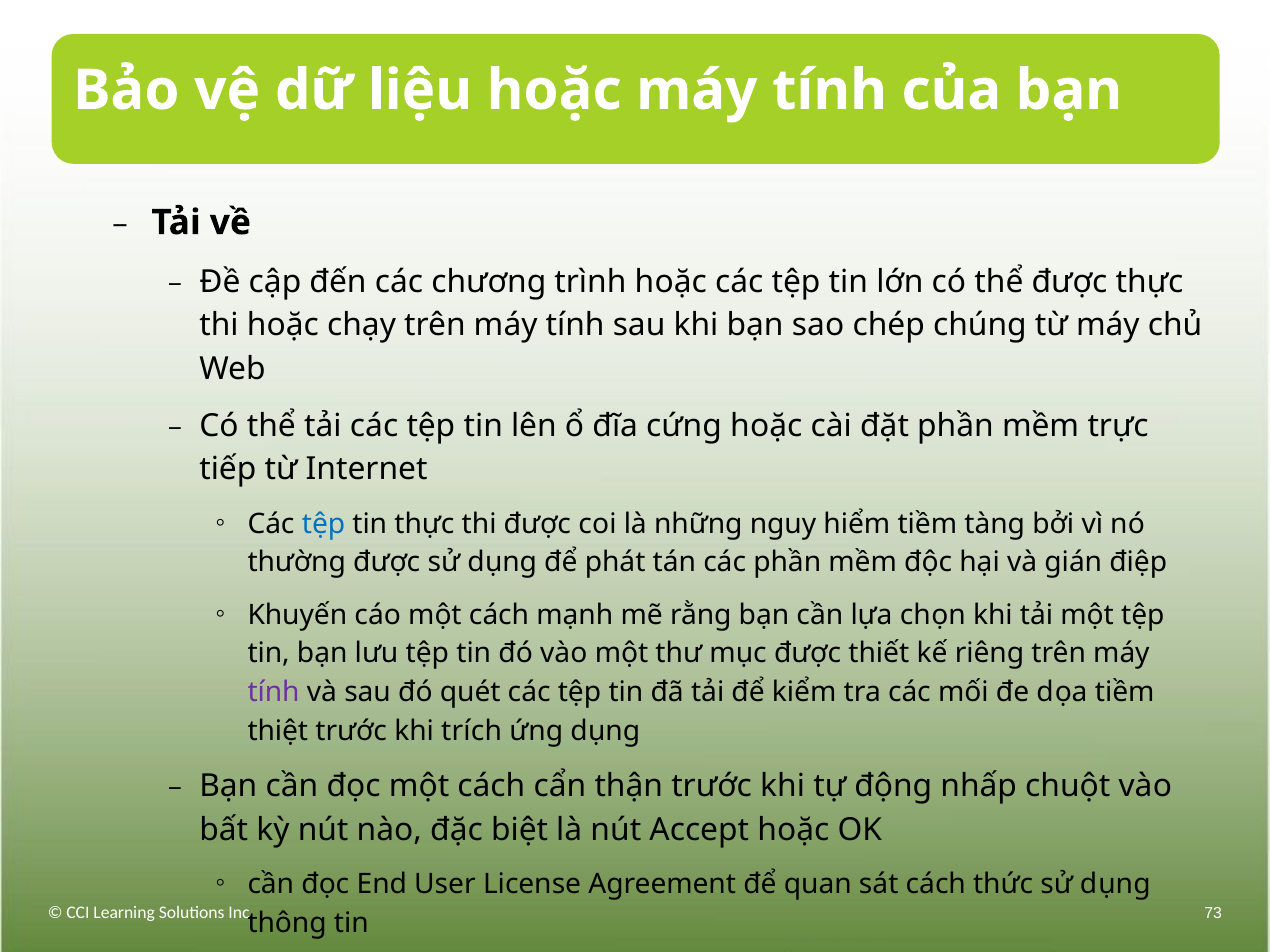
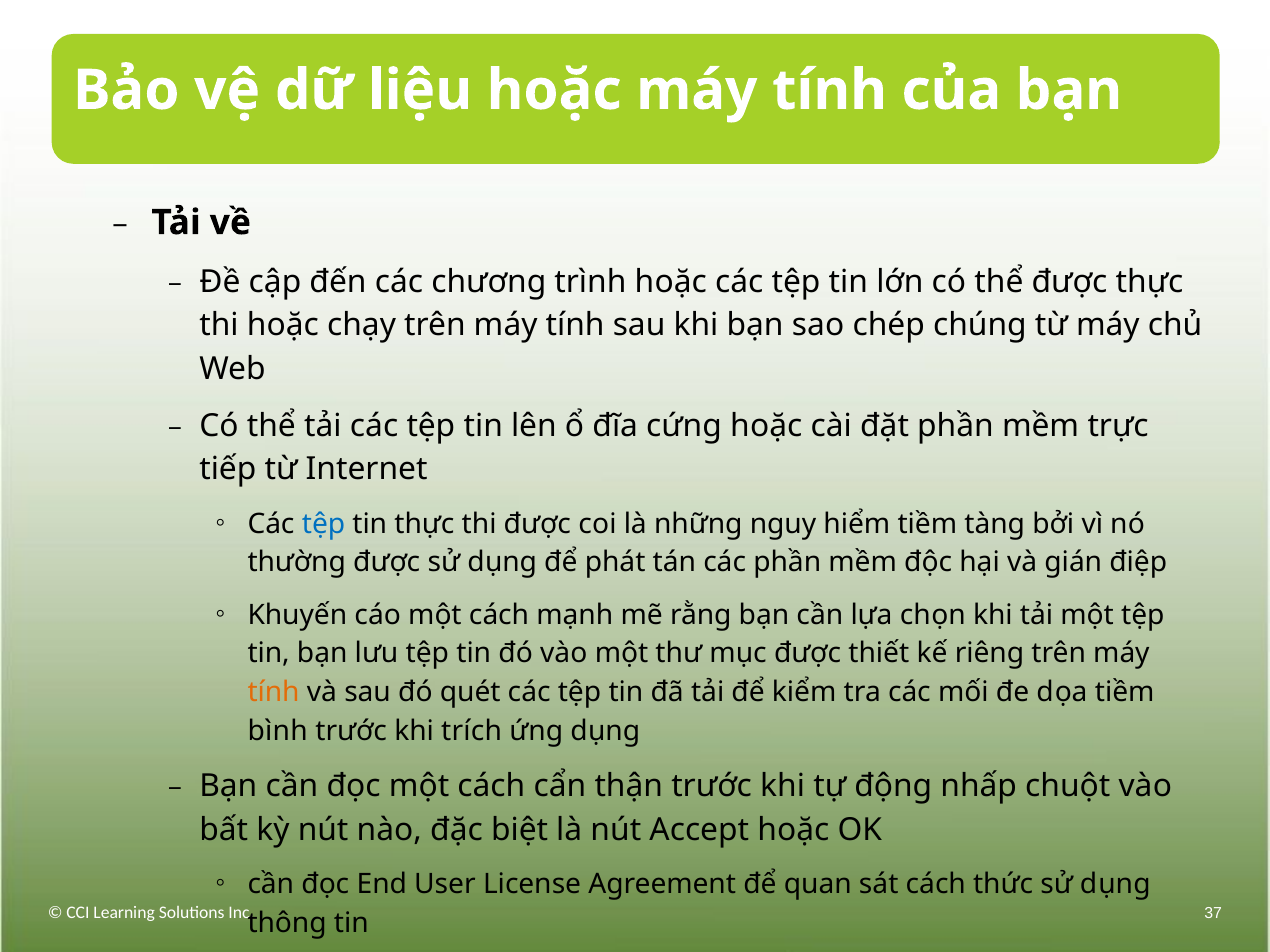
tính at (274, 693) colour: purple -> orange
thiệt: thiệt -> bình
73: 73 -> 37
